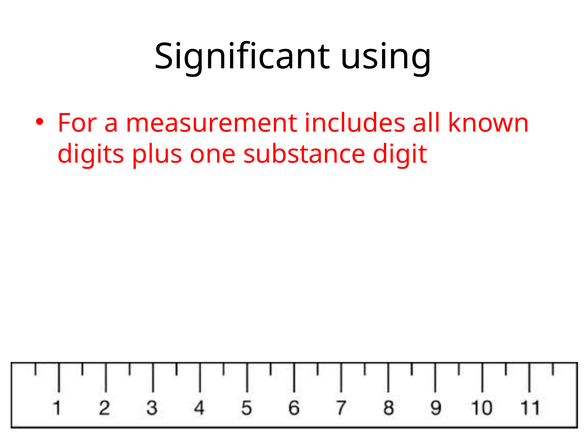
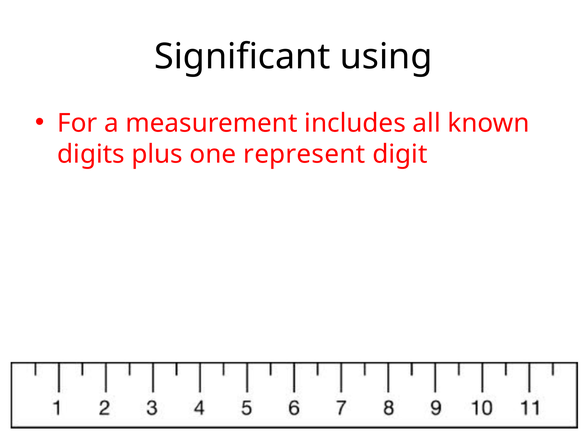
substance: substance -> represent
